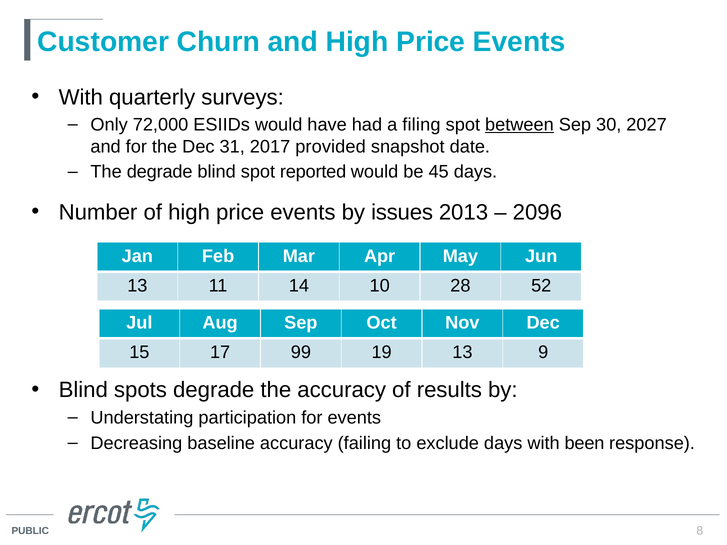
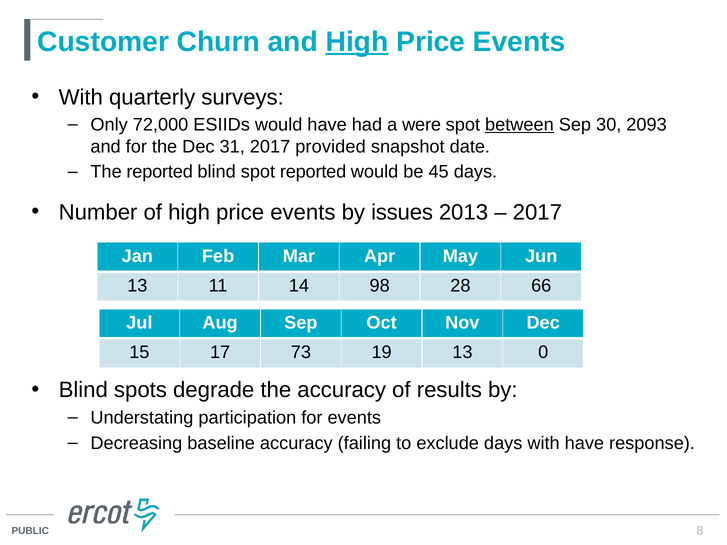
High at (357, 42) underline: none -> present
filing: filing -> were
2027: 2027 -> 2093
The degrade: degrade -> reported
2096 at (537, 212): 2096 -> 2017
10: 10 -> 98
52: 52 -> 66
99: 99 -> 73
9: 9 -> 0
with been: been -> have
